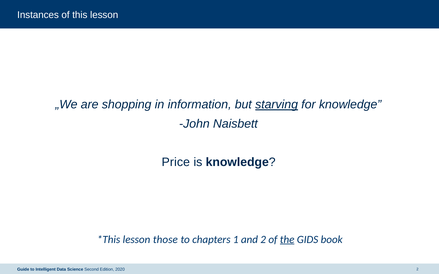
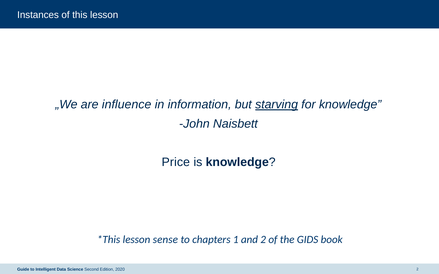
shopping: shopping -> influence
those: those -> sense
the underline: present -> none
